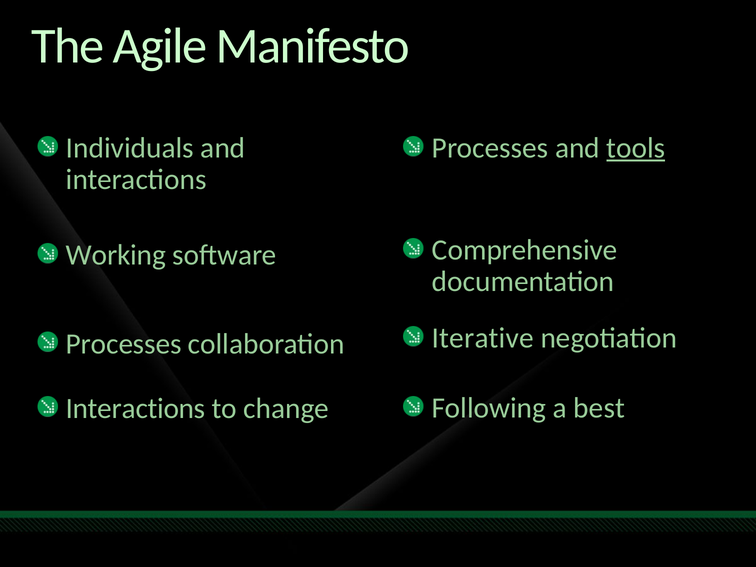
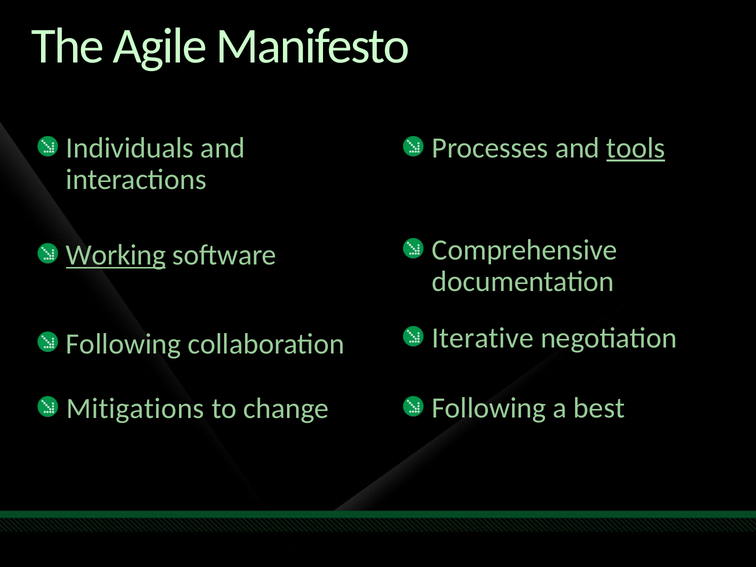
Working underline: none -> present
Processes at (124, 344): Processes -> Following
Interactions at (136, 408): Interactions -> Mitigations
